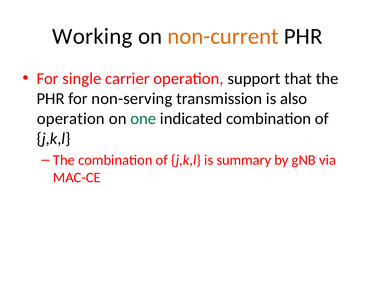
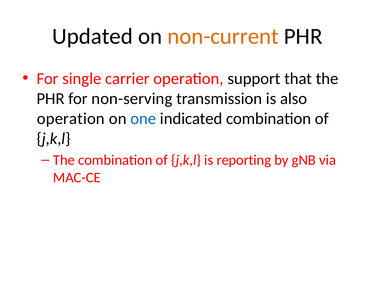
Working: Working -> Updated
one colour: green -> blue
summary: summary -> reporting
